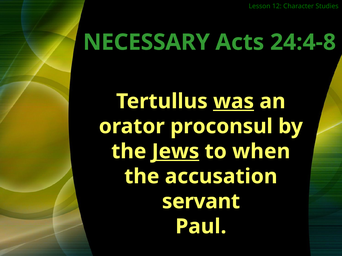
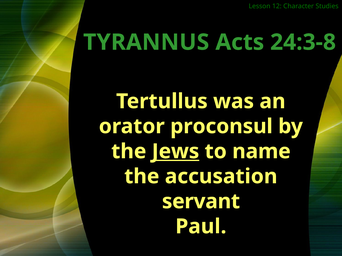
NECESSARY: NECESSARY -> TYRANNUS
24:4-8: 24:4-8 -> 24:3-8
was underline: present -> none
when: when -> name
